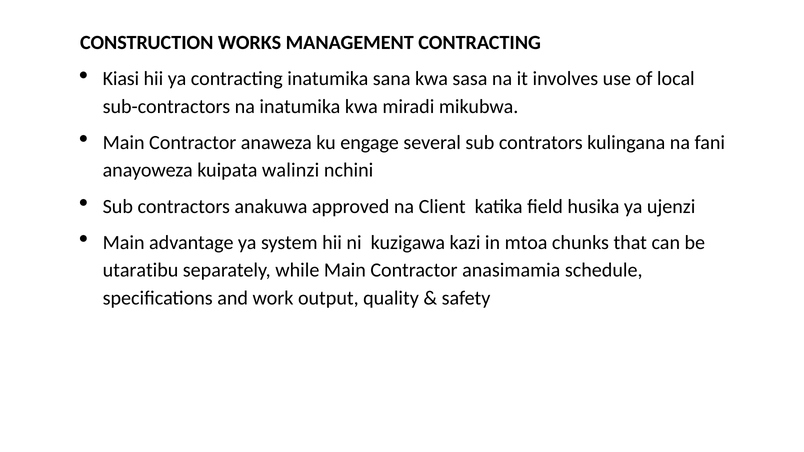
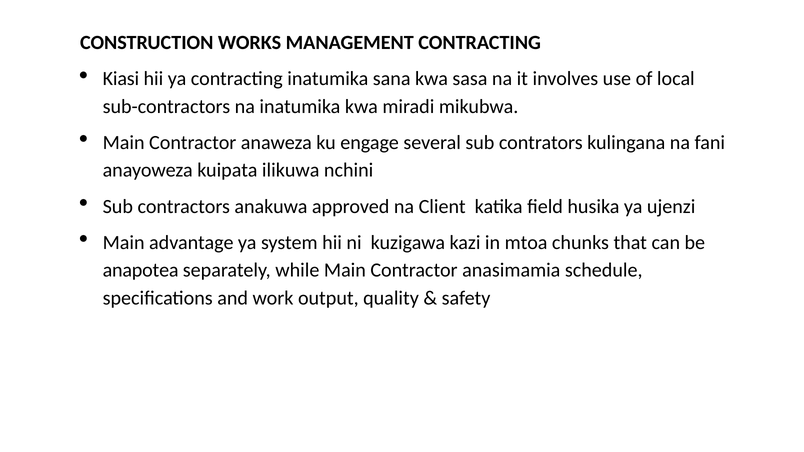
walinzi: walinzi -> ilikuwa
utaratibu: utaratibu -> anapotea
